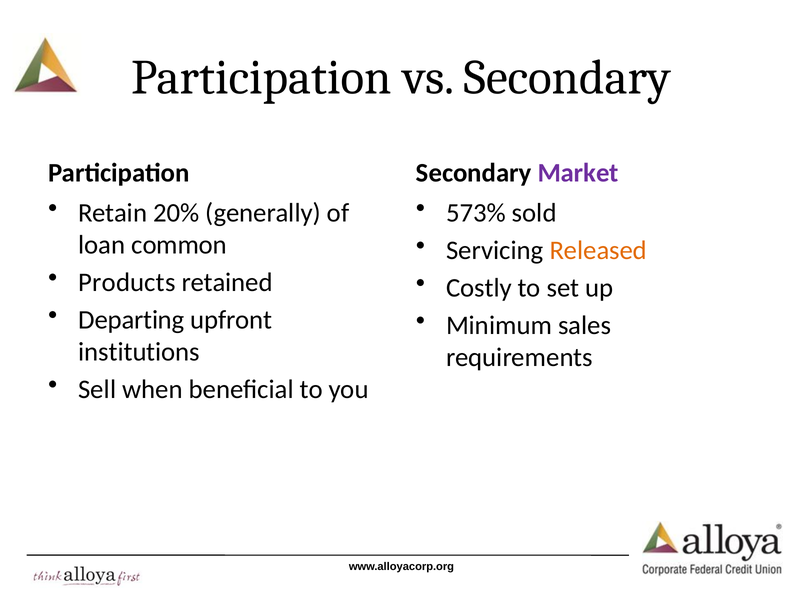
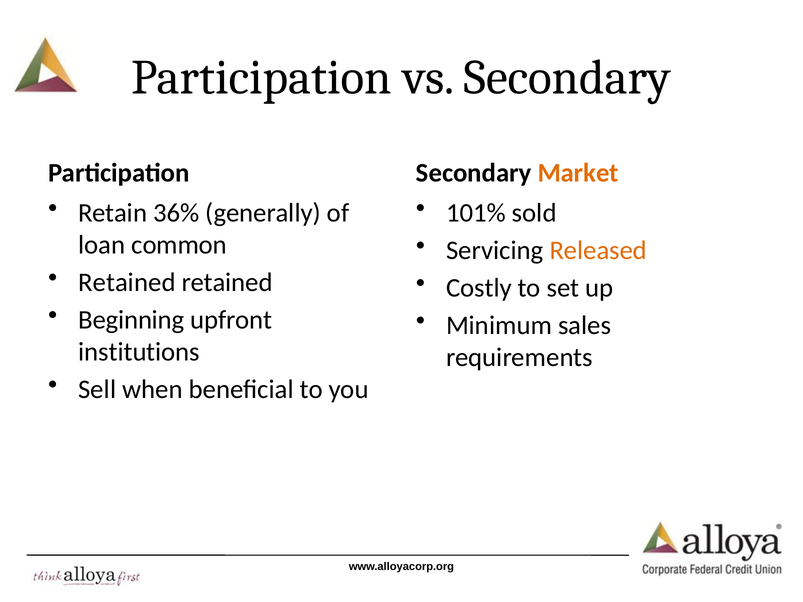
Market colour: purple -> orange
20%: 20% -> 36%
573%: 573% -> 101%
Products at (127, 283): Products -> Retained
Departing: Departing -> Beginning
